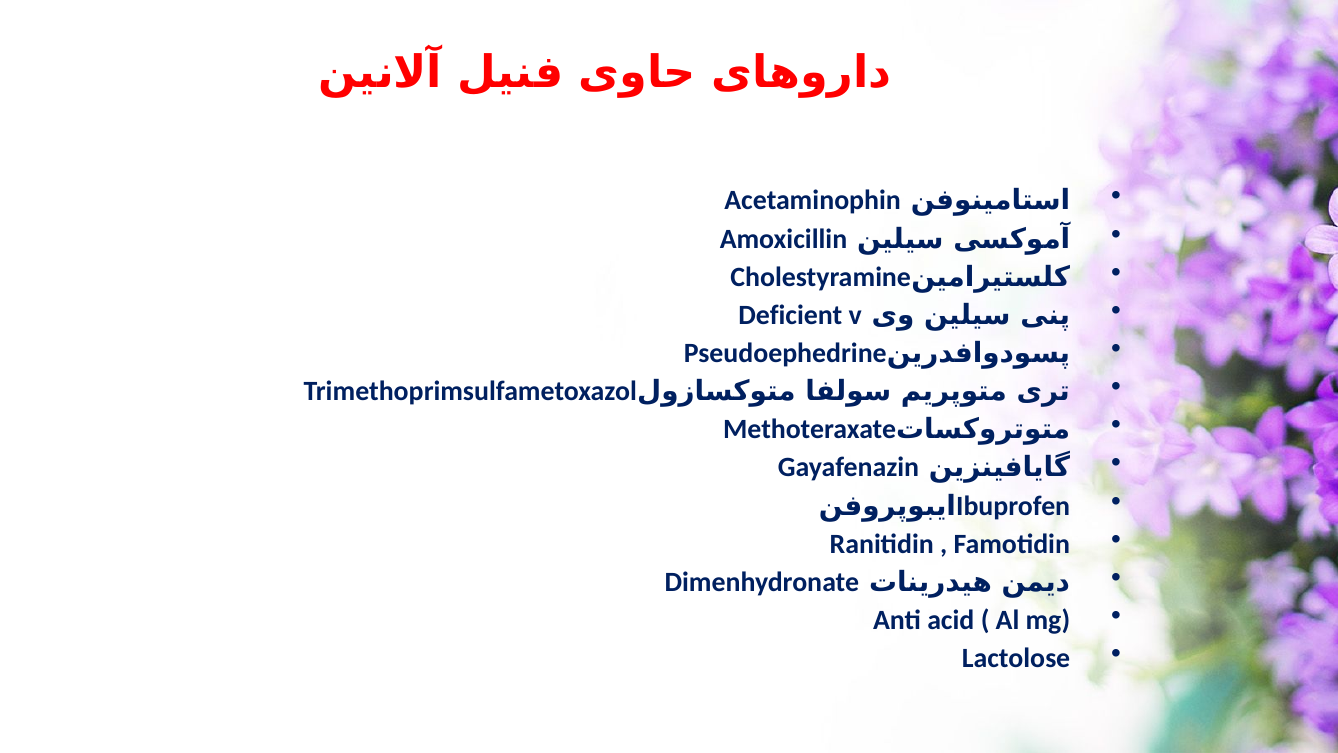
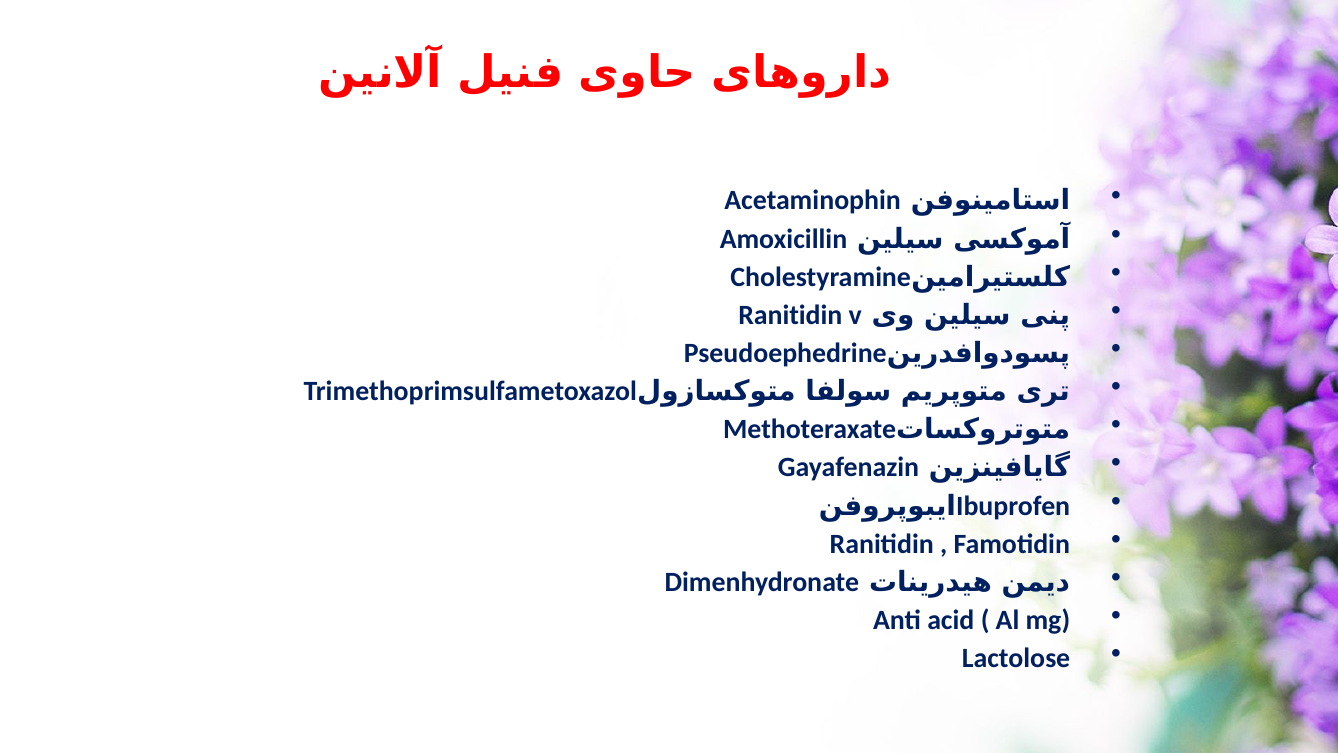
Deficient at (790, 315): Deficient -> Ranitidin
